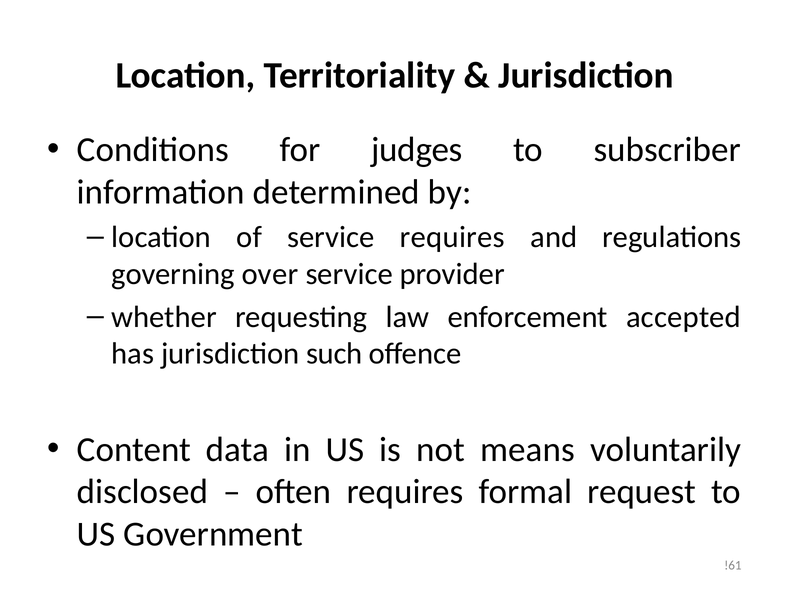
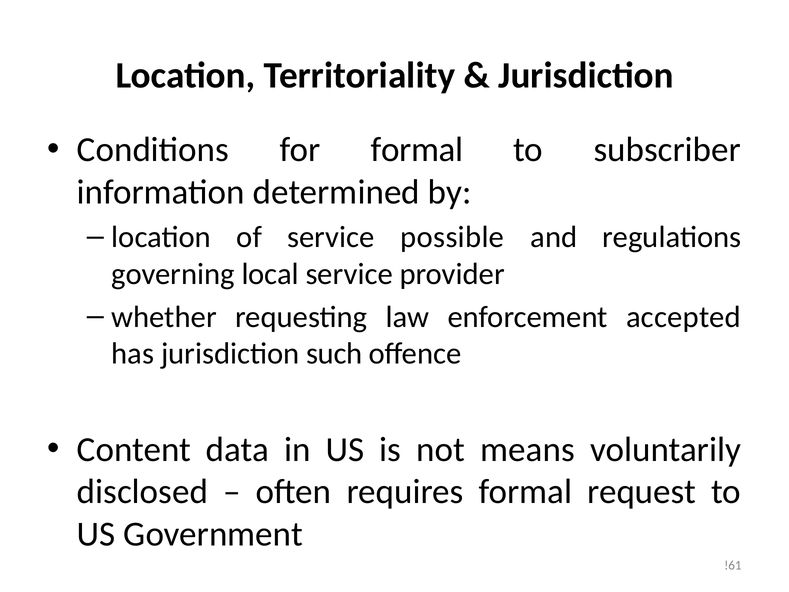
for judges: judges -> formal
service requires: requires -> possible
over: over -> local
